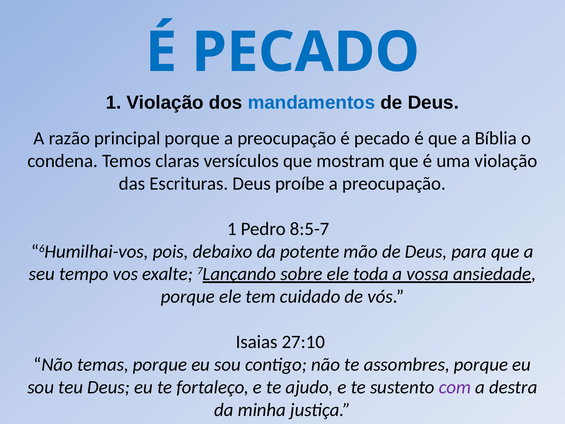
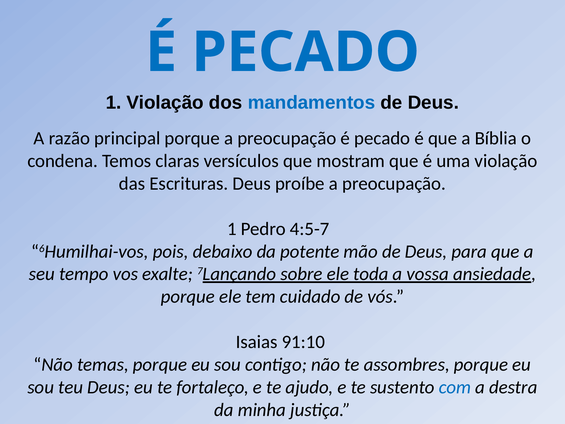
8:5-7: 8:5-7 -> 4:5-7
27:10: 27:10 -> 91:10
com colour: purple -> blue
